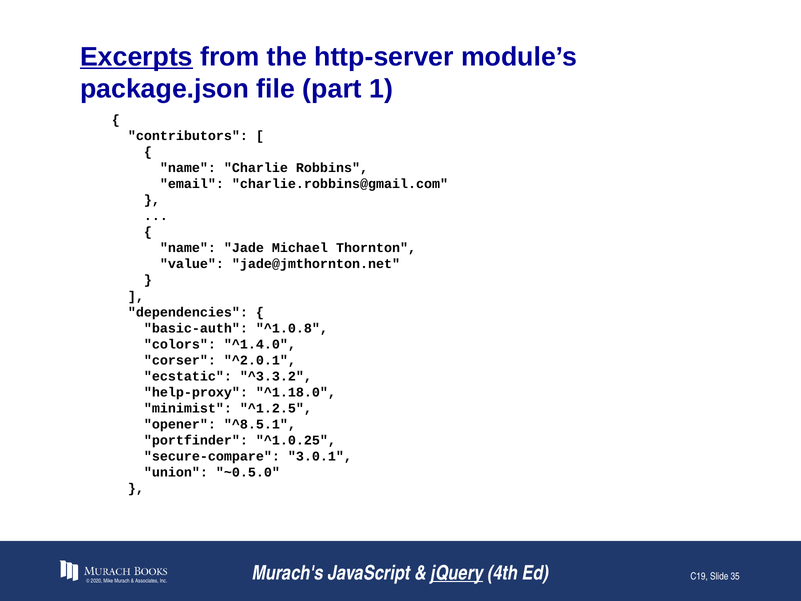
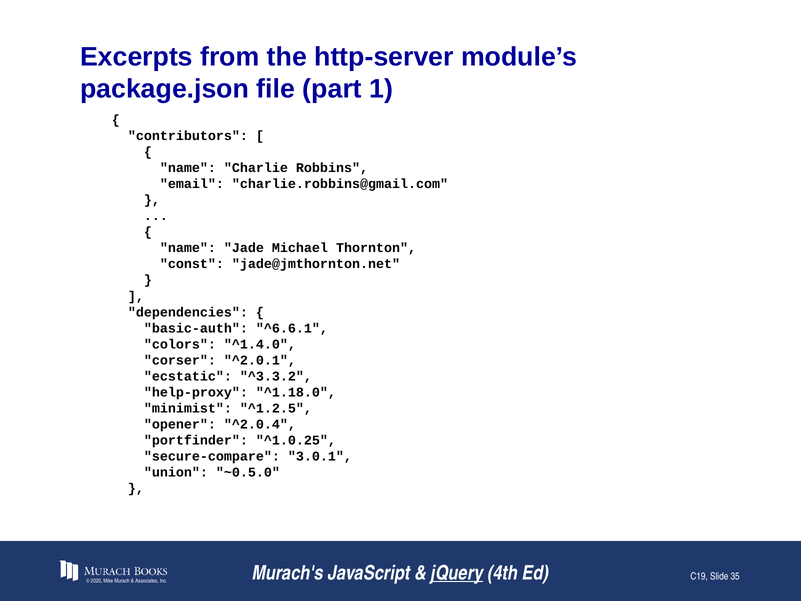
Excerpts underline: present -> none
value: value -> const
^1.0.8: ^1.0.8 -> ^6.6.1
^8.5.1: ^8.5.1 -> ^2.0.4
